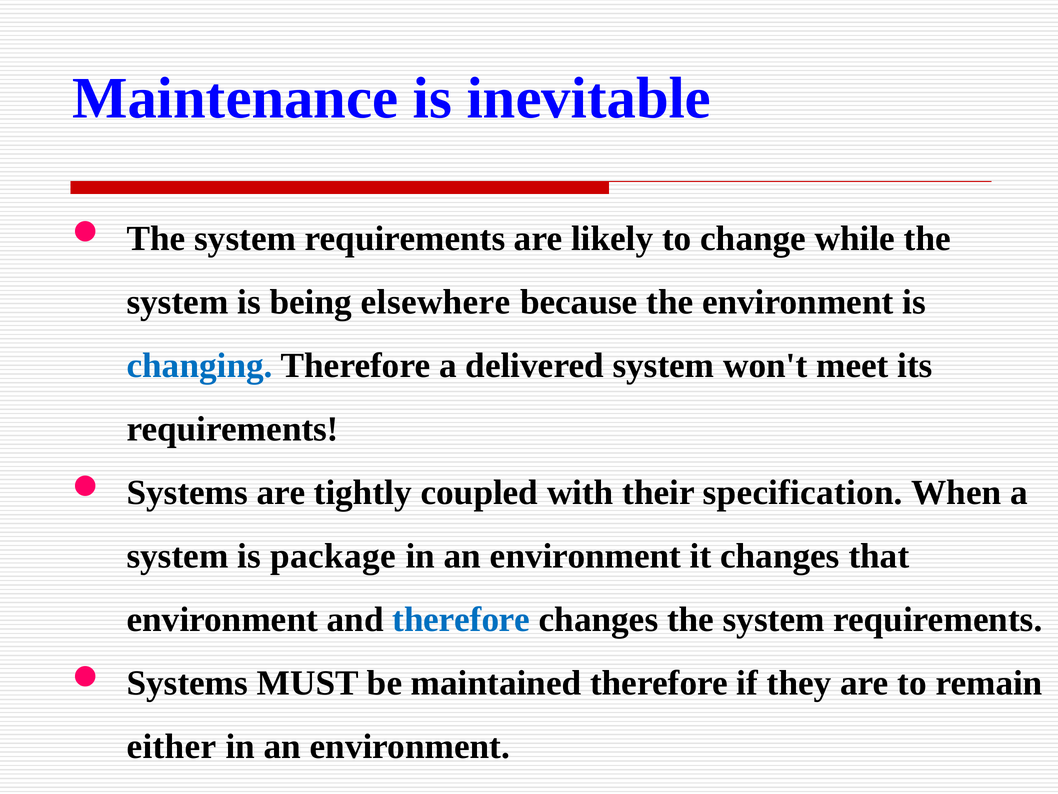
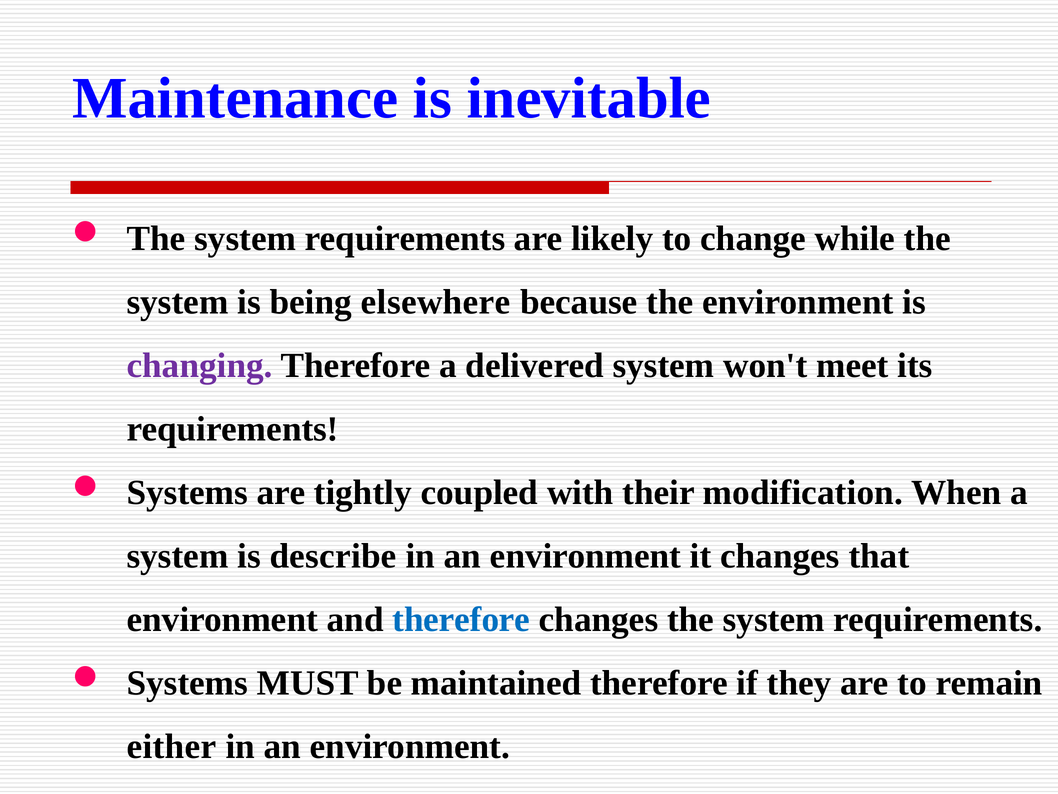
changing colour: blue -> purple
specification: specification -> modification
package: package -> describe
